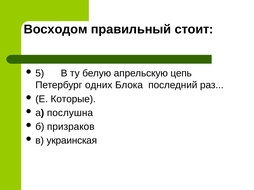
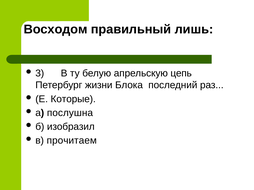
стоит: стоит -> лишь
5: 5 -> 3
одних: одних -> жизни
призраков: призраков -> изобразил
украинская: украинская -> прочитаем
